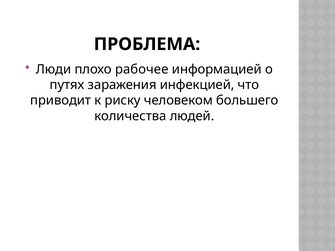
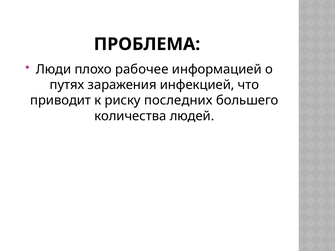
человеком: человеком -> последних
